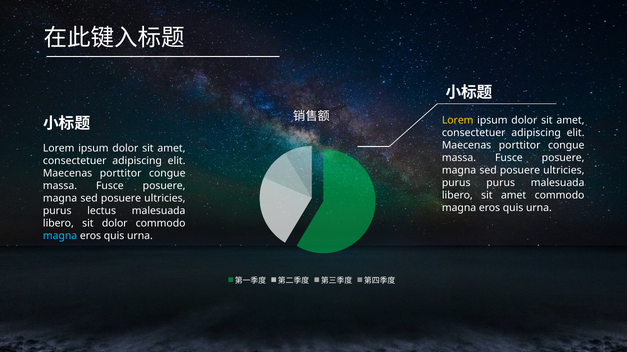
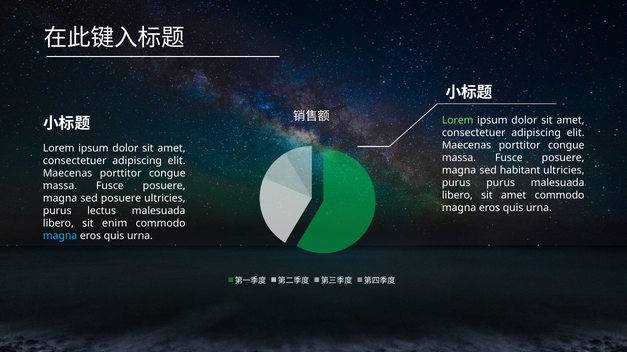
Lorem at (458, 120) colour: yellow -> light green
posuere at (520, 171): posuere -> habitant
sit dolor: dolor -> enim
